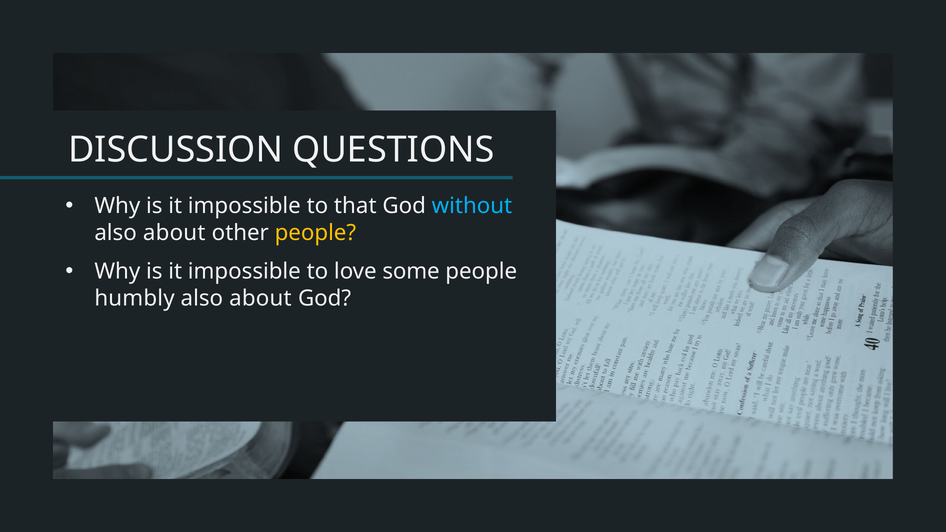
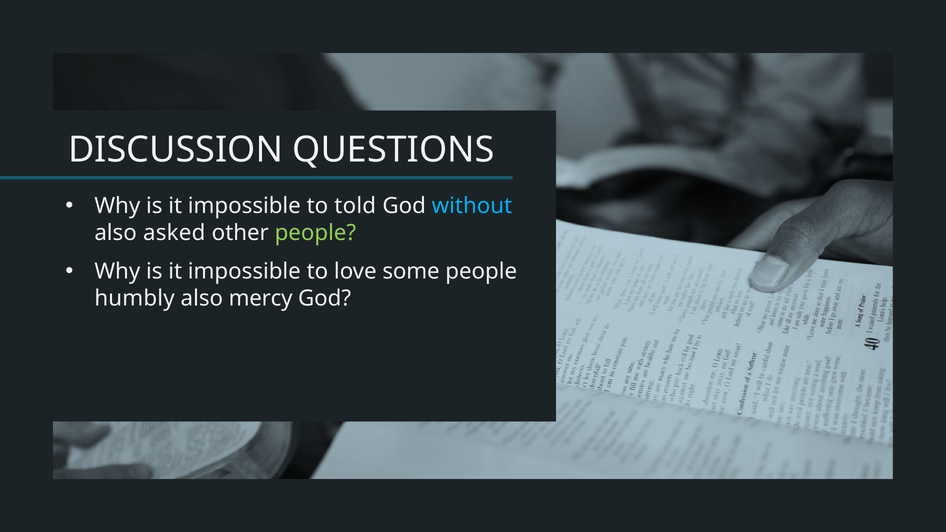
that: that -> told
about at (174, 233): about -> asked
people at (315, 233) colour: yellow -> light green
about at (260, 298): about -> mercy
